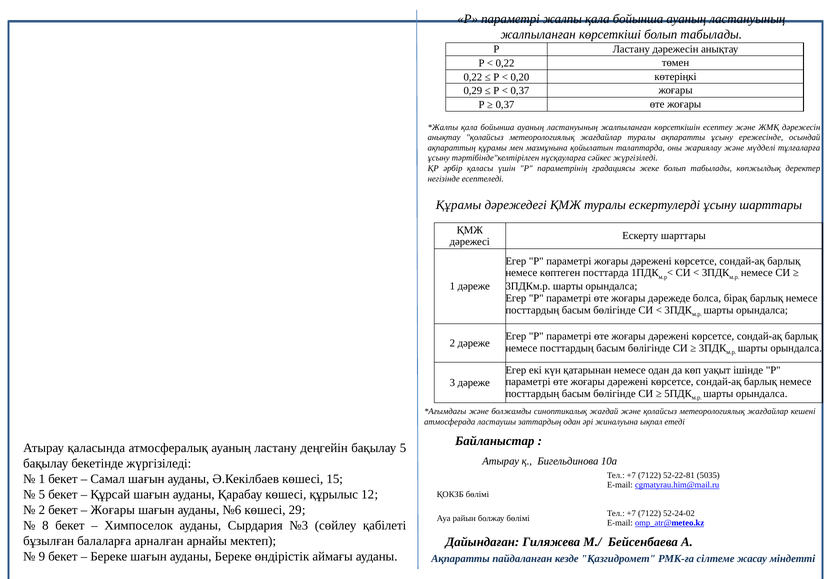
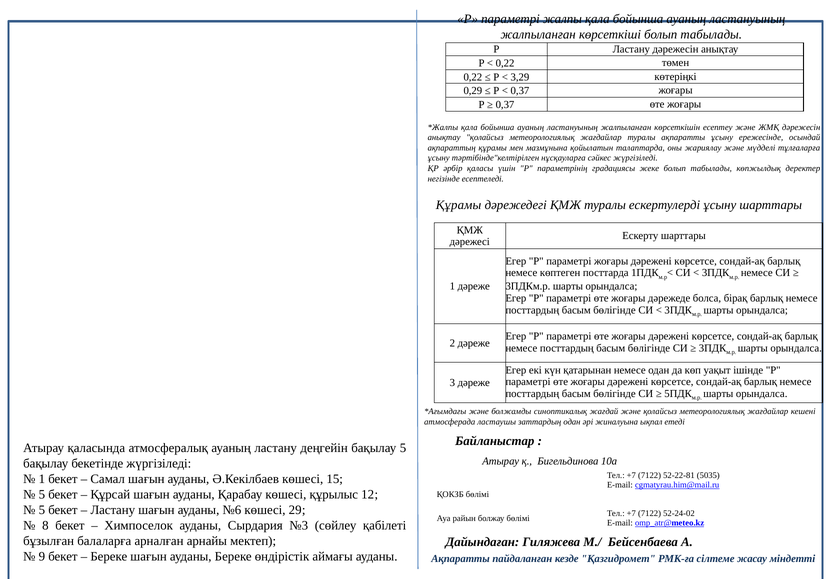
0,20: 0,20 -> 3,29
2 at (42, 510): 2 -> 5
Жоғары at (113, 510): Жоғары -> Ластану
